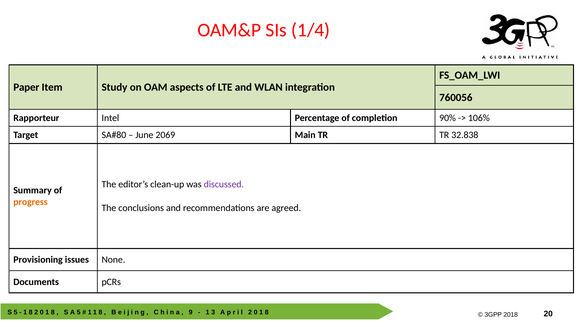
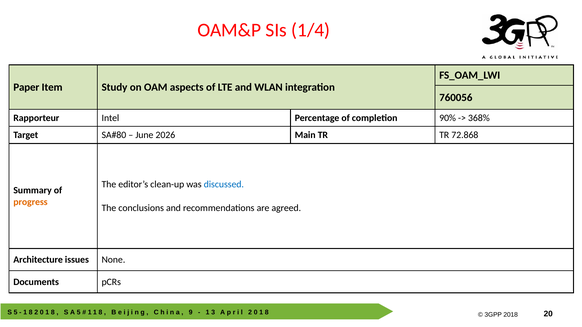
106%: 106% -> 368%
2069: 2069 -> 2026
32.838: 32.838 -> 72.868
discussed colour: purple -> blue
Provisioning: Provisioning -> Architecture
